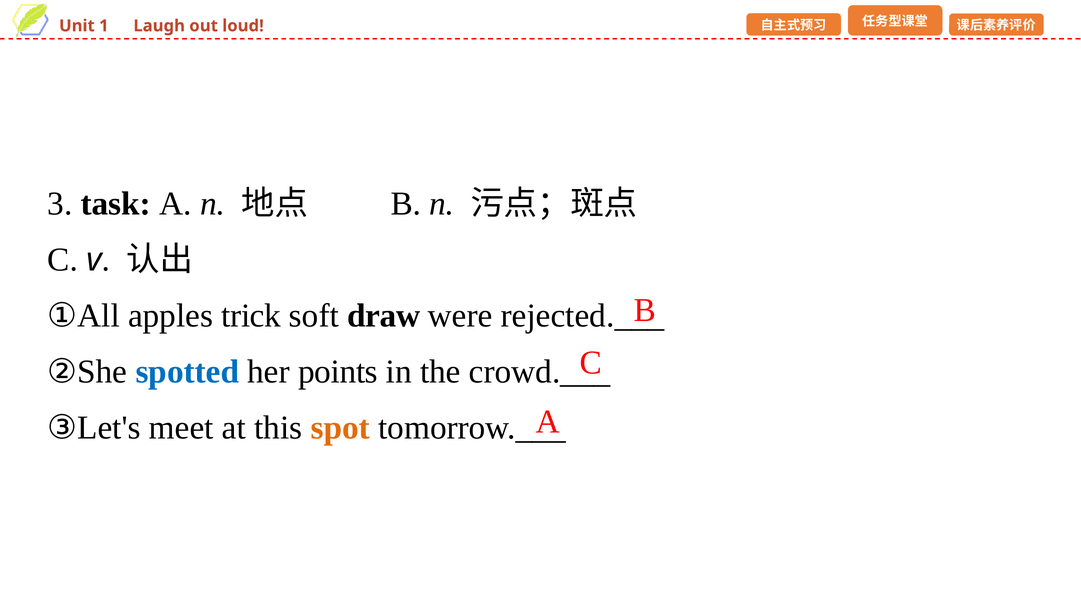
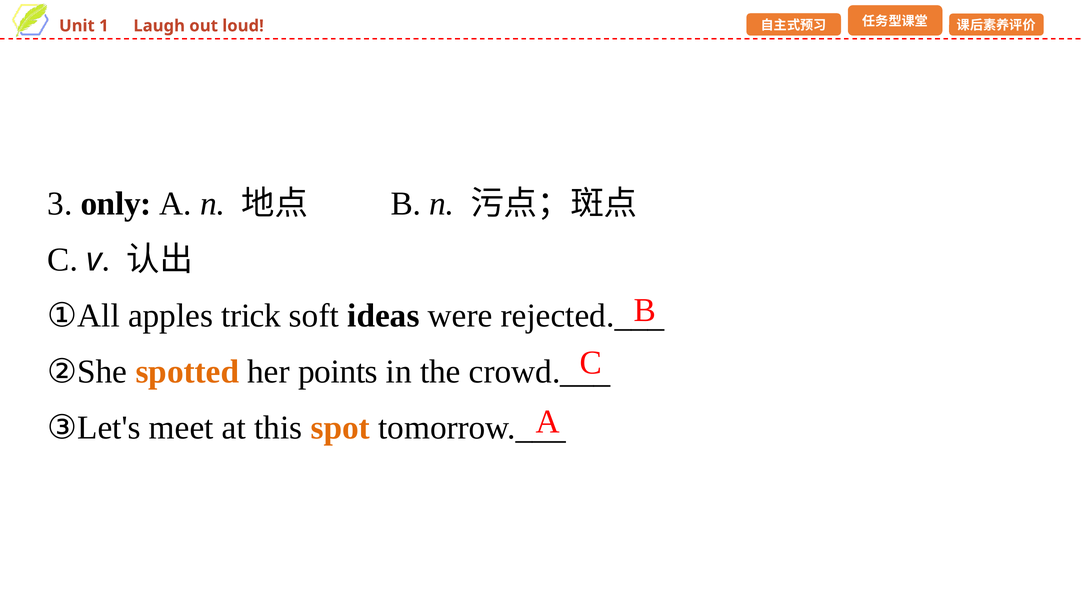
task: task -> only
draw: draw -> ideas
spotted colour: blue -> orange
